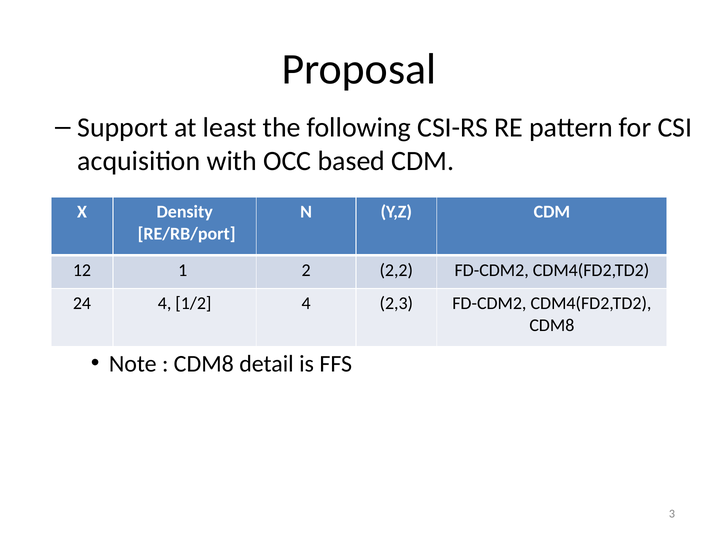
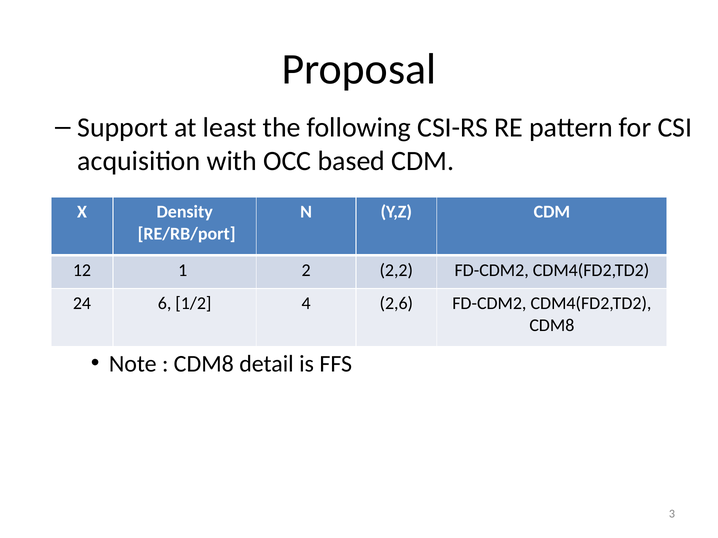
24 4: 4 -> 6
2,3: 2,3 -> 2,6
